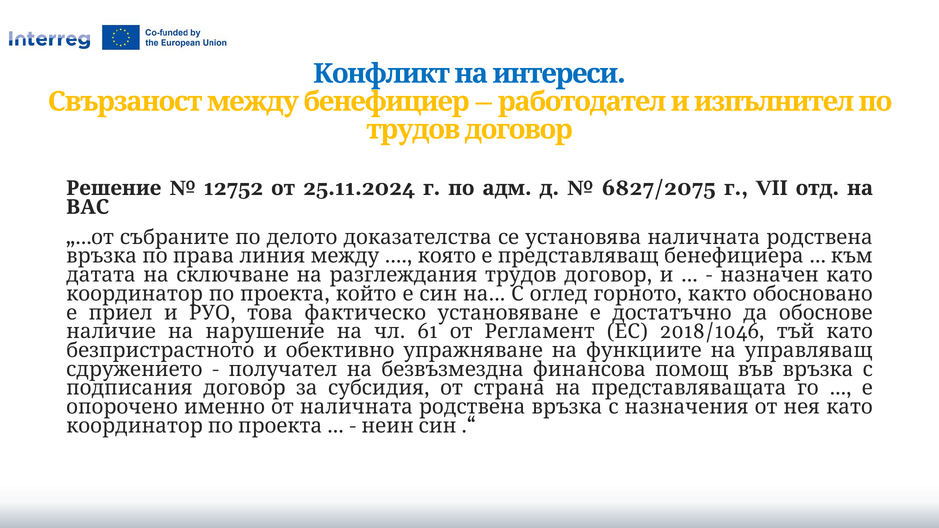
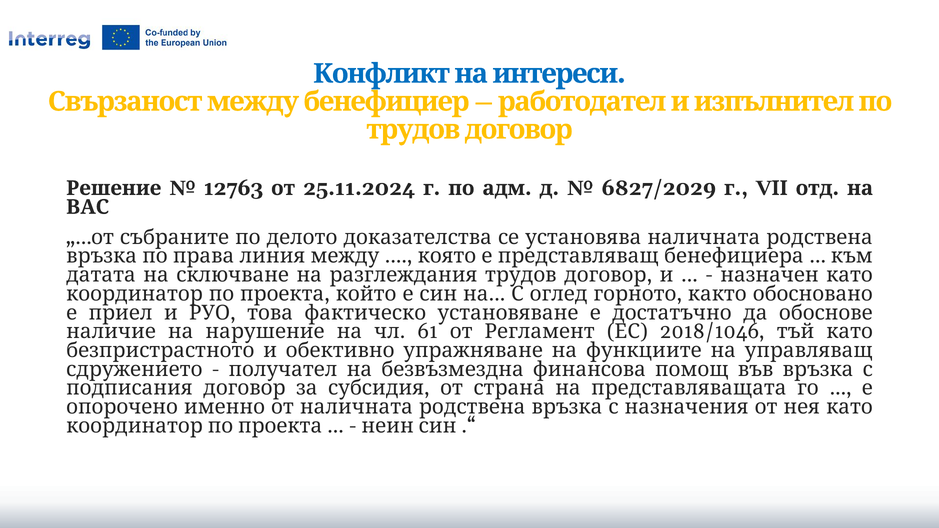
12752: 12752 -> 12763
6827/2075: 6827/2075 -> 6827/2029
